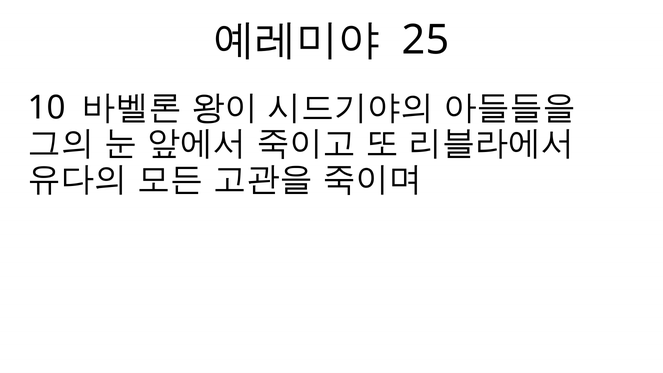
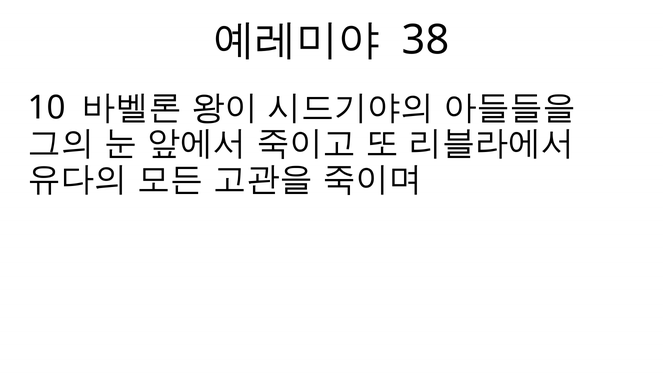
25: 25 -> 38
